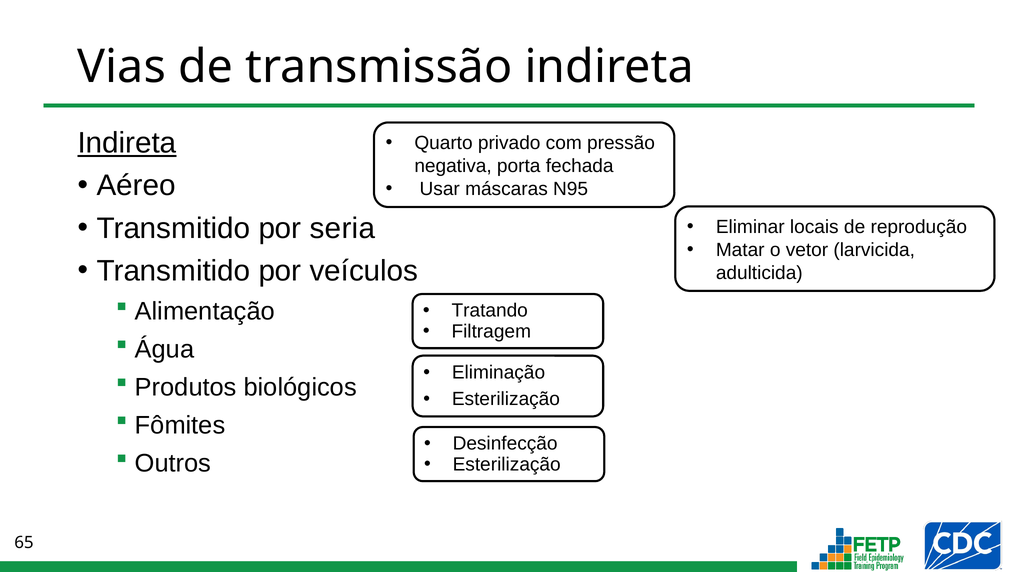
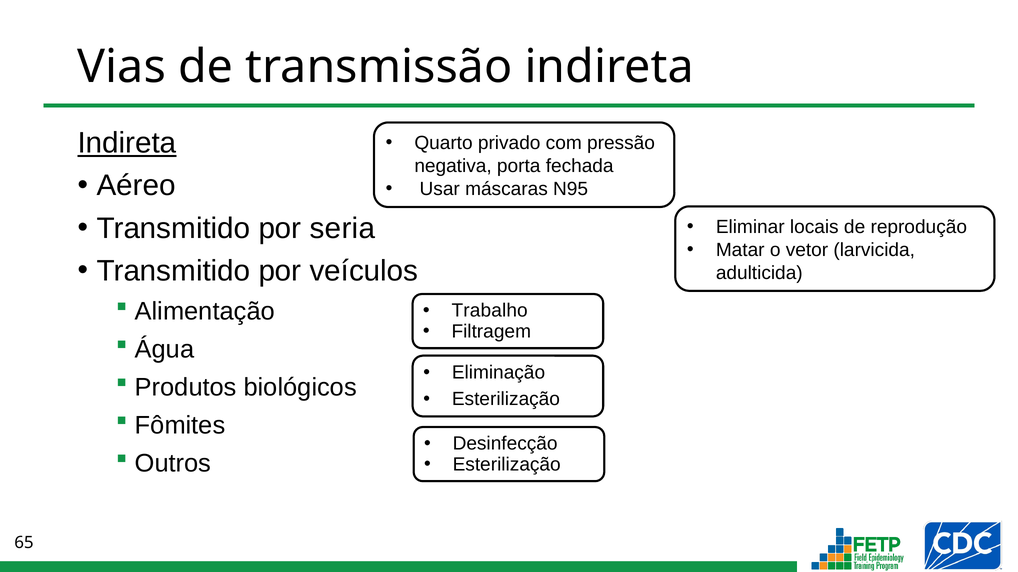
Tratando: Tratando -> Trabalho
